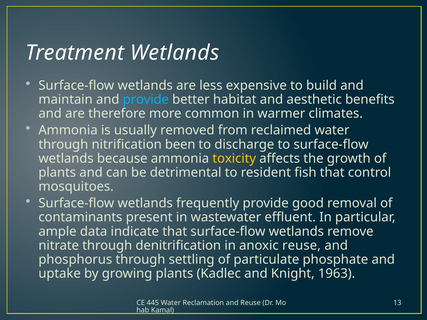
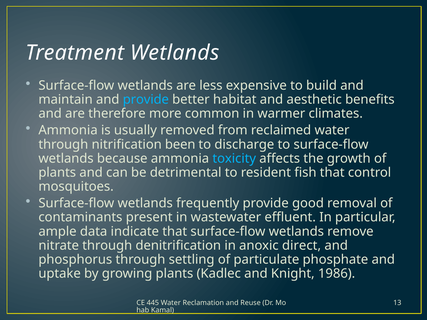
toxicity colour: yellow -> light blue
anoxic reuse: reuse -> direct
1963: 1963 -> 1986
